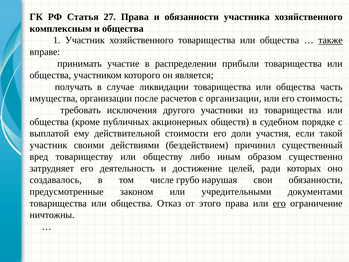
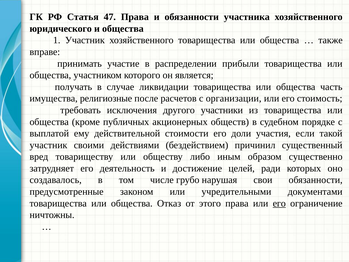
27: 27 -> 47
комплексным: комплексным -> юридического
также underline: present -> none
имущества организации: организации -> религиозные
